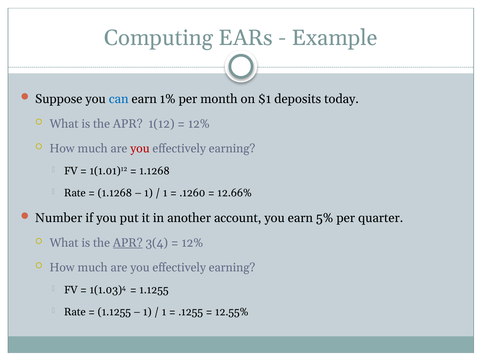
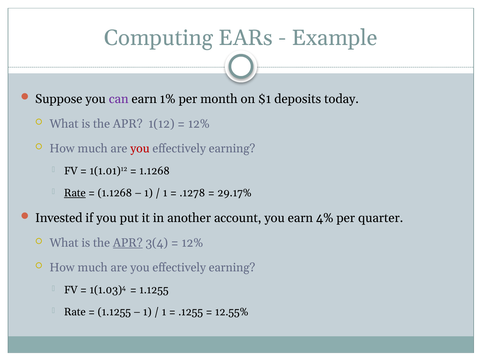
can colour: blue -> purple
Rate at (75, 193) underline: none -> present
.1260: .1260 -> .1278
12.66%: 12.66% -> 29.17%
Number: Number -> Invested
5%: 5% -> 4%
